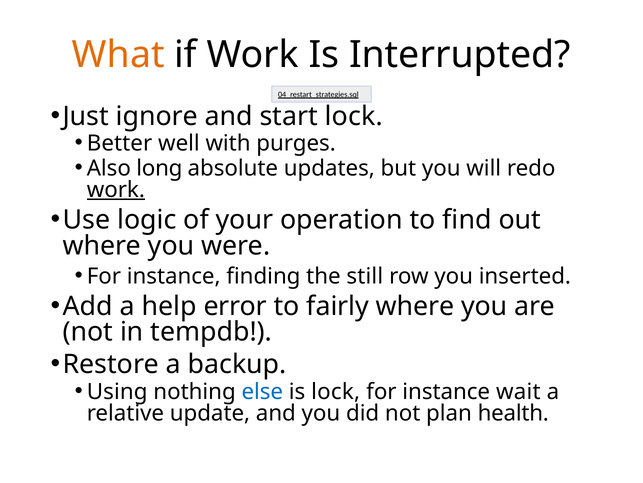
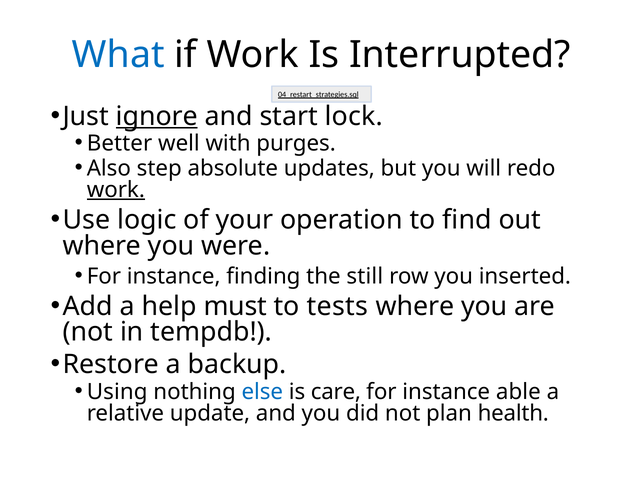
What colour: orange -> blue
ignore underline: none -> present
long: long -> step
error: error -> must
fairly: fairly -> tests
is lock: lock -> care
wait: wait -> able
